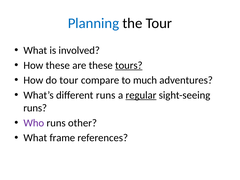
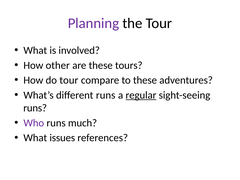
Planning colour: blue -> purple
How these: these -> other
tours underline: present -> none
to much: much -> these
other: other -> much
frame: frame -> issues
